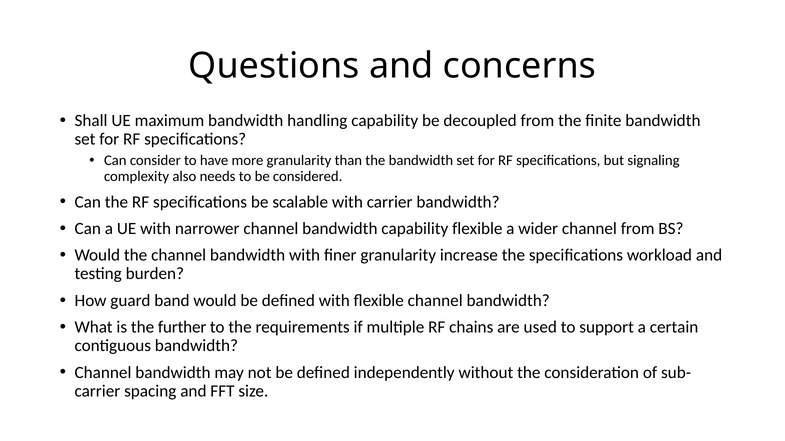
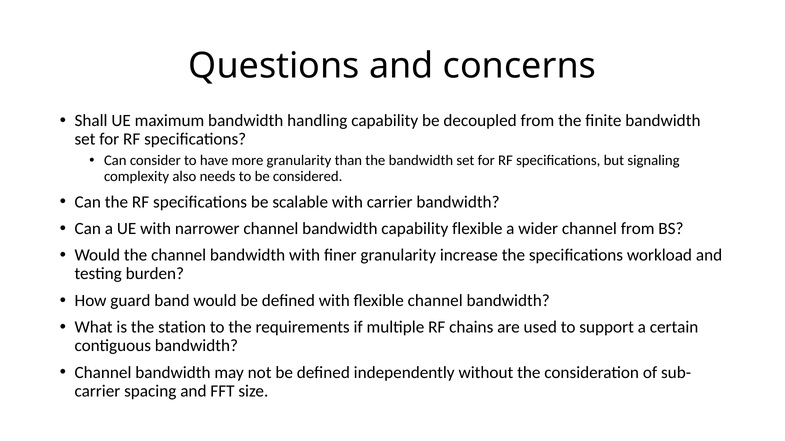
further: further -> station
